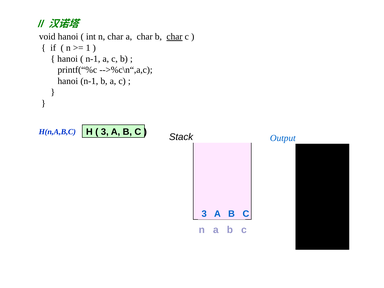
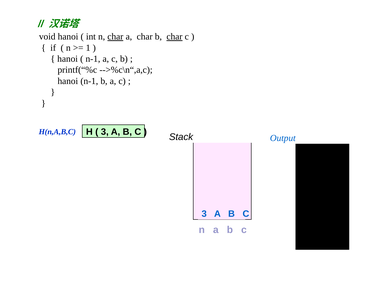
char at (115, 37) underline: none -> present
